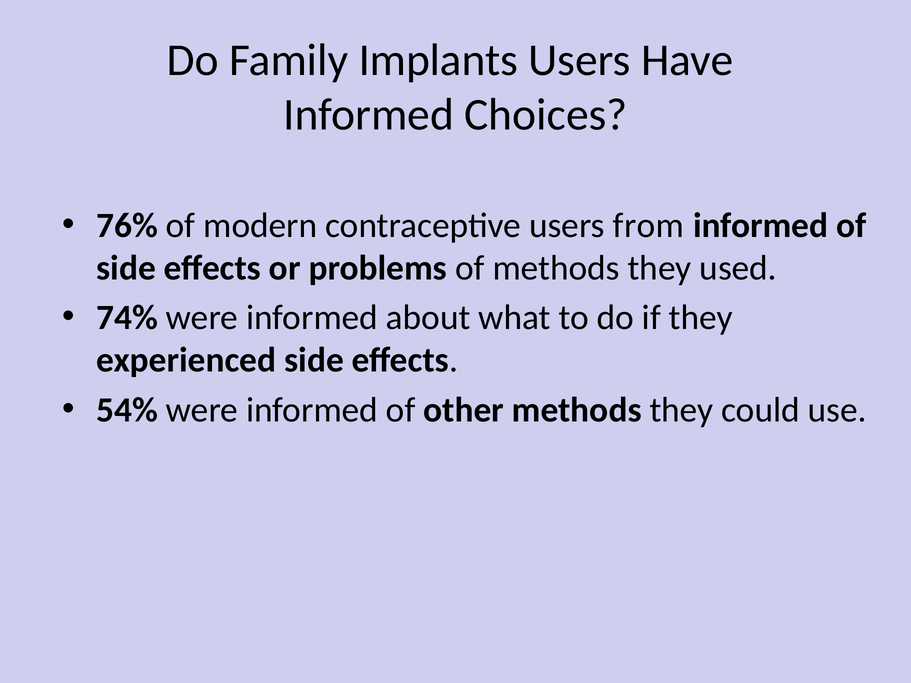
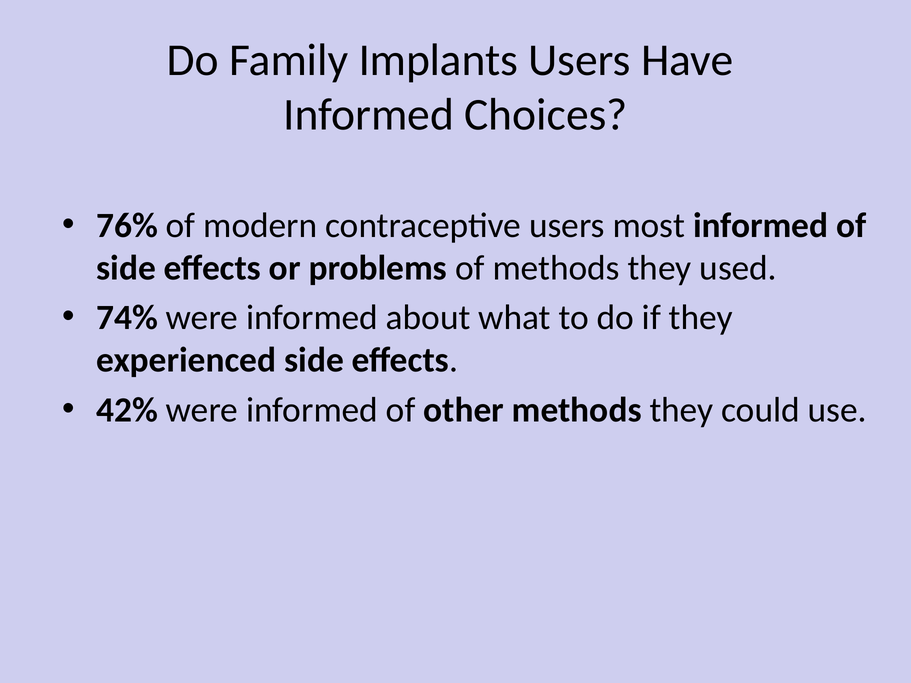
from: from -> most
54%: 54% -> 42%
